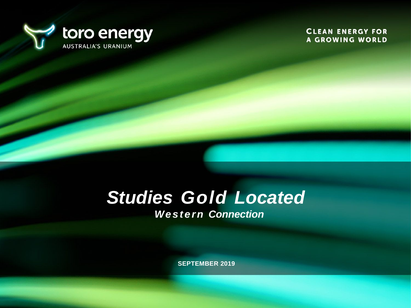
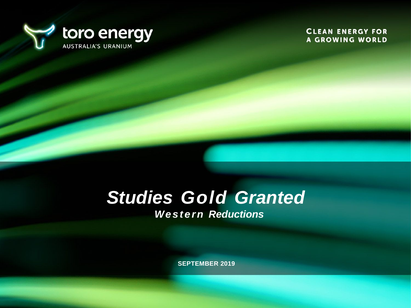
Located: Located -> Granted
Connection: Connection -> Reductions
